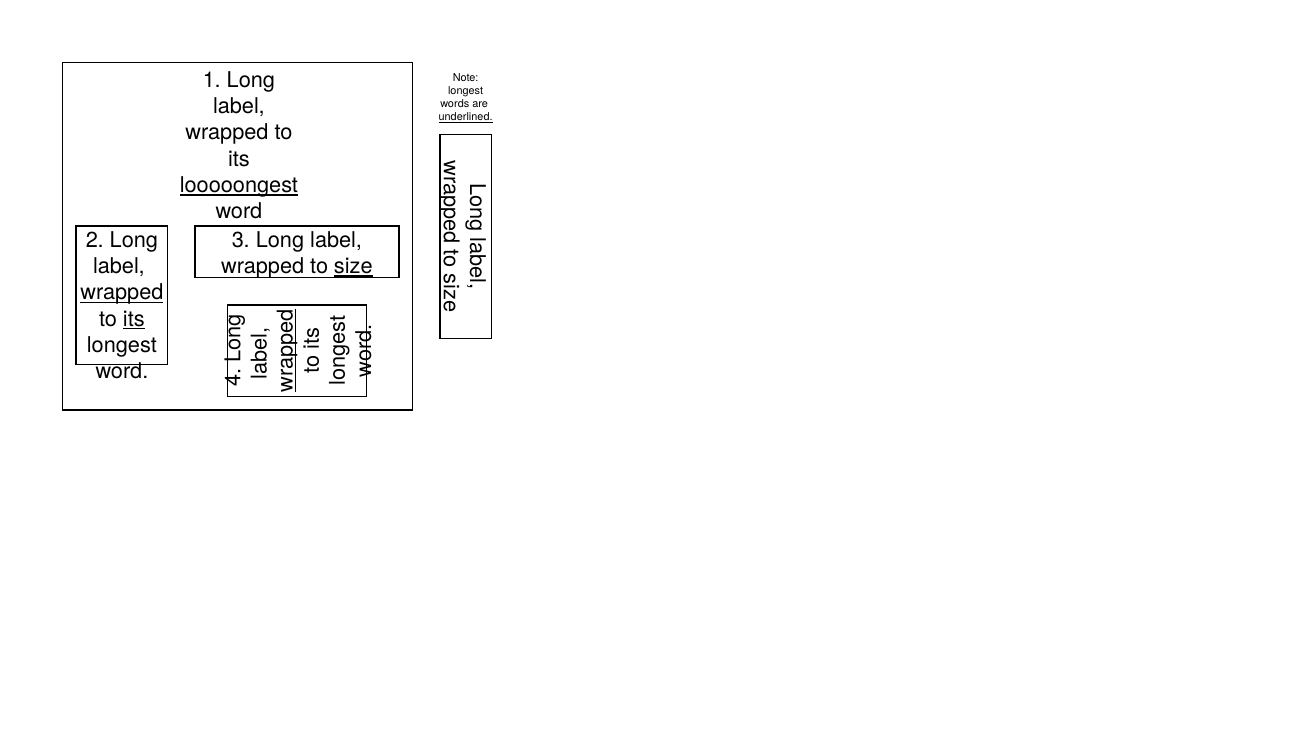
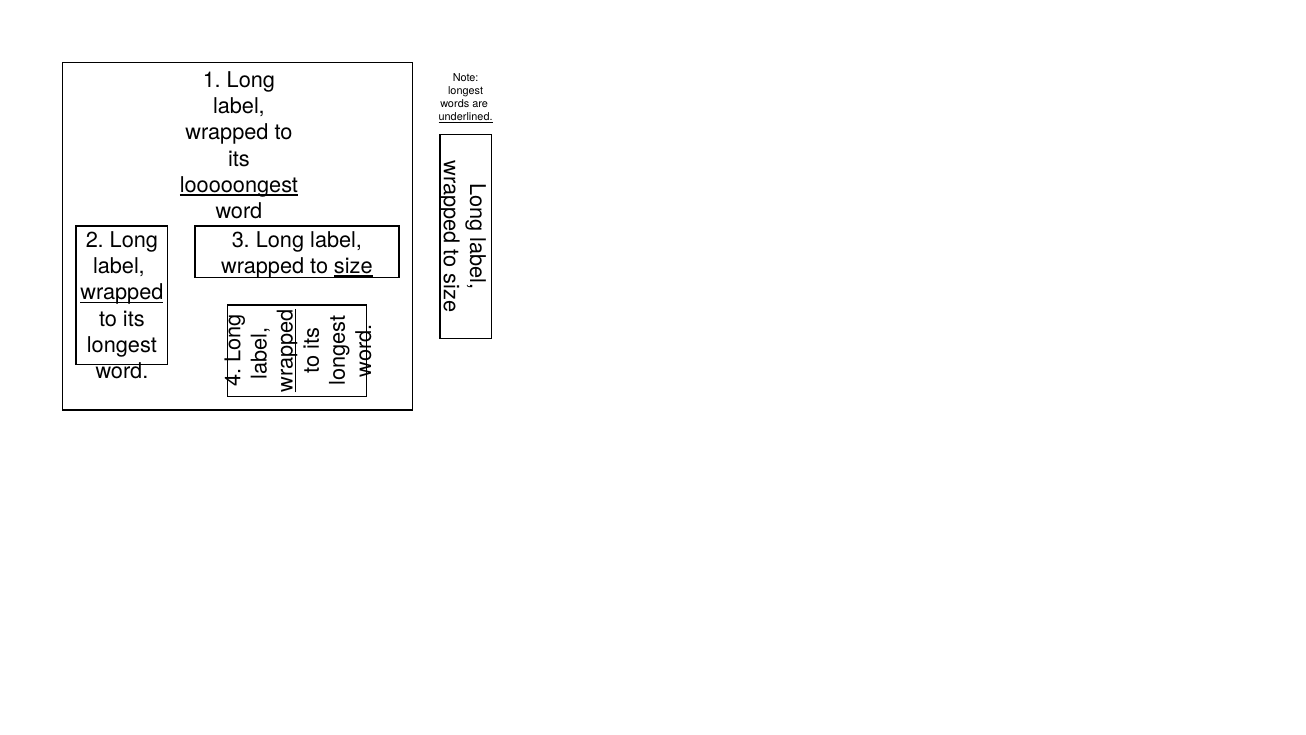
its at (134, 319) underline: present -> none
